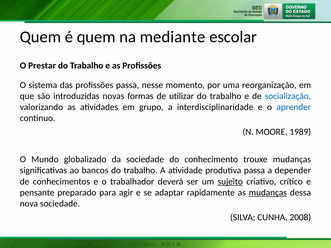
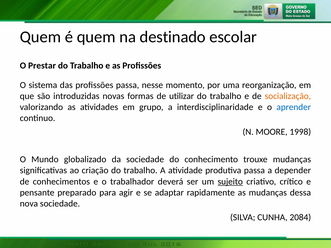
mediante: mediante -> destinado
socialização colour: blue -> orange
1989: 1989 -> 1998
bancos: bancos -> criação
mudanças at (268, 193) underline: present -> none
2008: 2008 -> 2084
